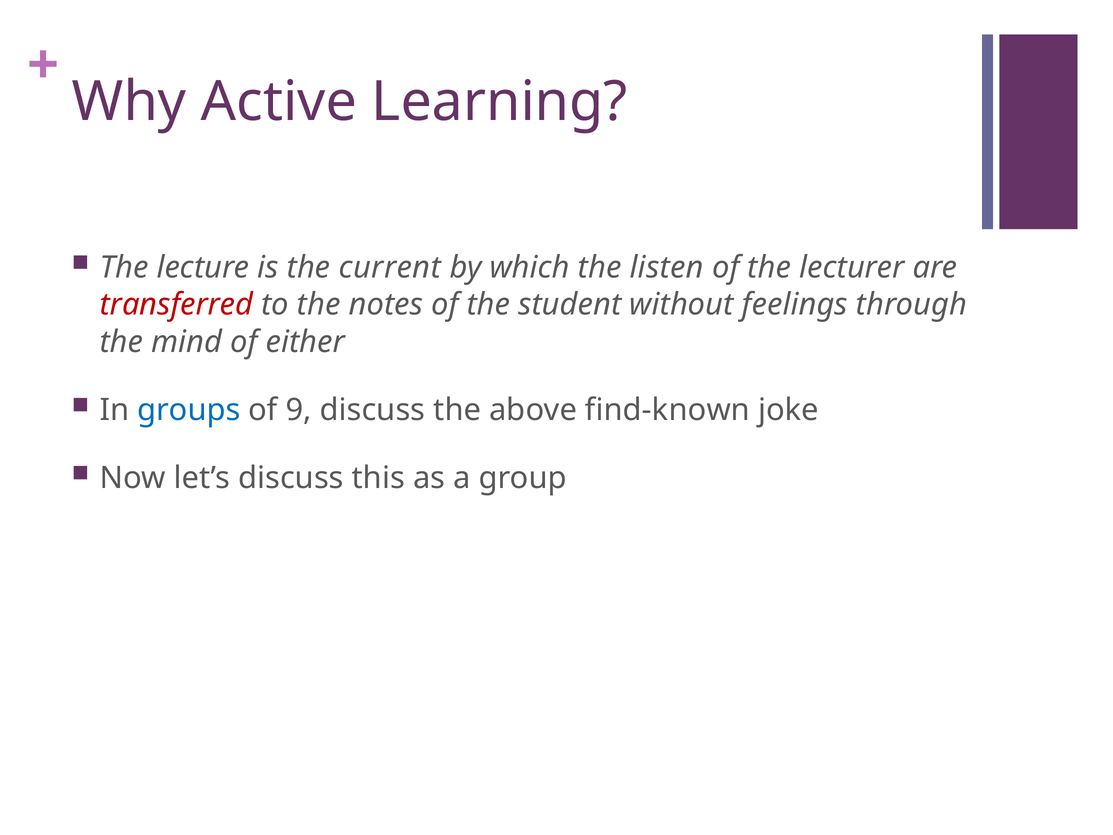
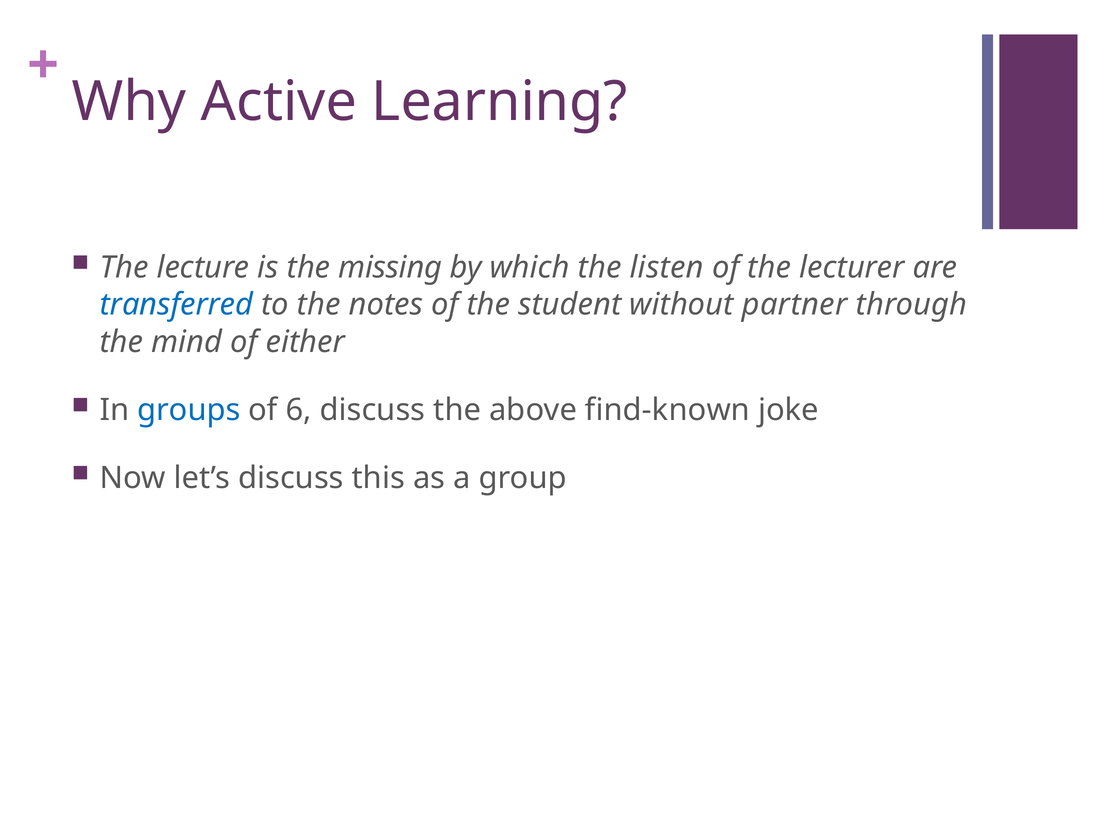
current: current -> missing
transferred colour: red -> blue
feelings: feelings -> partner
9: 9 -> 6
